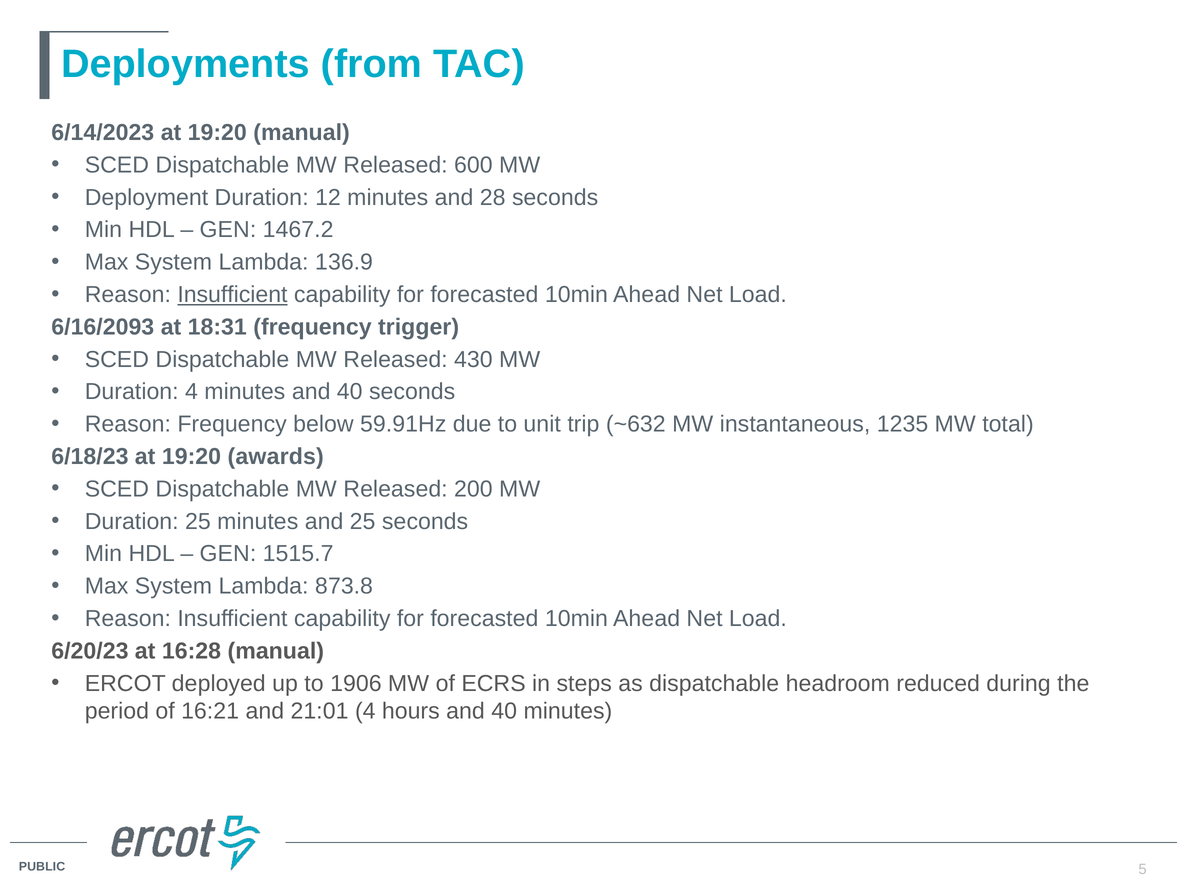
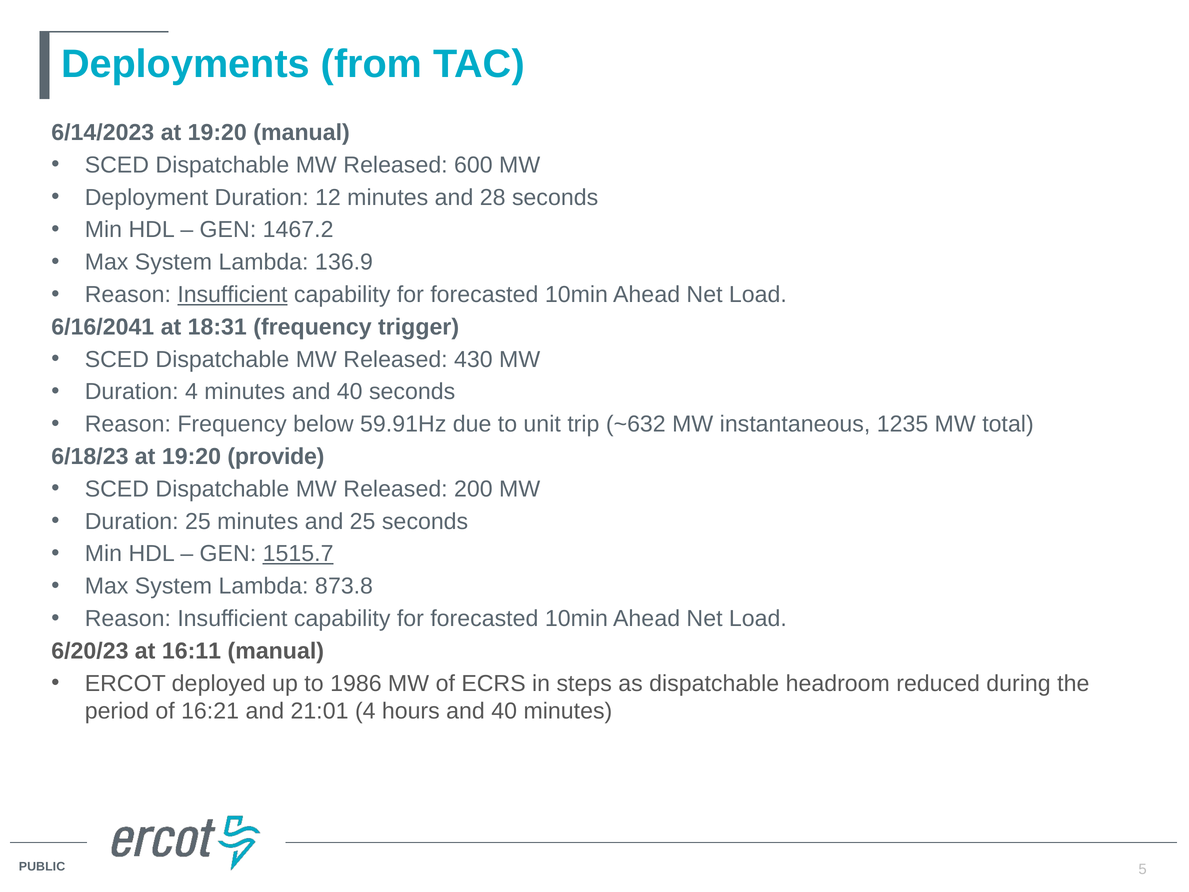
6/16/2093: 6/16/2093 -> 6/16/2041
awards: awards -> provide
1515.7 underline: none -> present
16:28: 16:28 -> 16:11
1906: 1906 -> 1986
